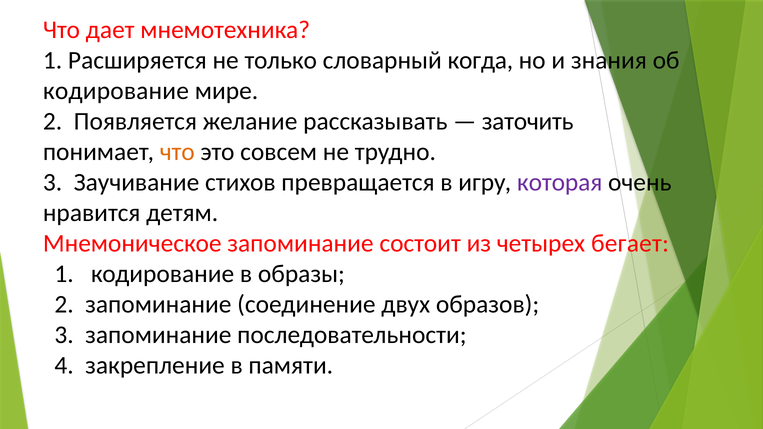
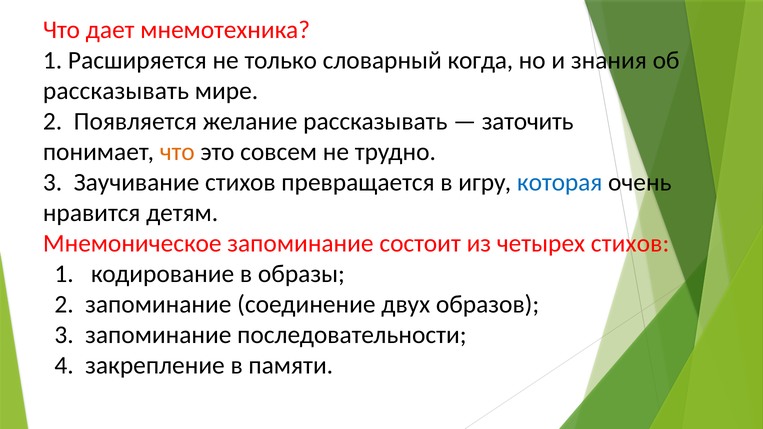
кодирование at (116, 91): кодирование -> рассказывать
которая colour: purple -> blue
четырех бегает: бегает -> стихов
